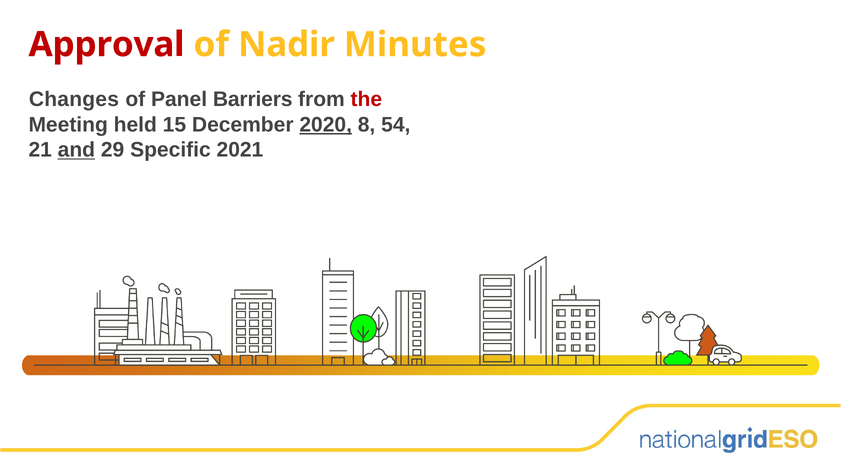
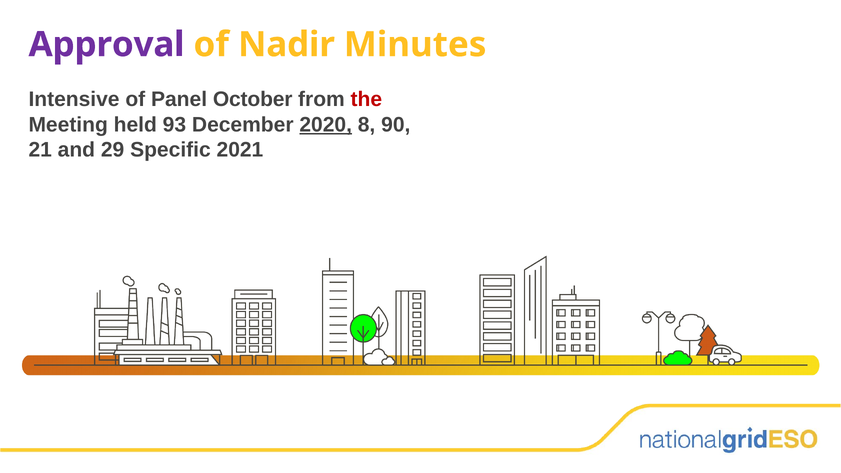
Approval colour: red -> purple
Changes: Changes -> Intensive
Barriers: Barriers -> October
15: 15 -> 93
54: 54 -> 90
and underline: present -> none
